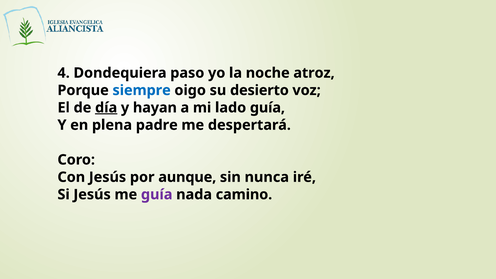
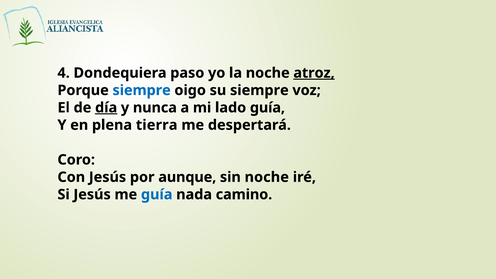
atroz underline: none -> present
su desierto: desierto -> siempre
hayan: hayan -> nunca
padre: padre -> tierra
sin nunca: nunca -> noche
guía at (157, 195) colour: purple -> blue
